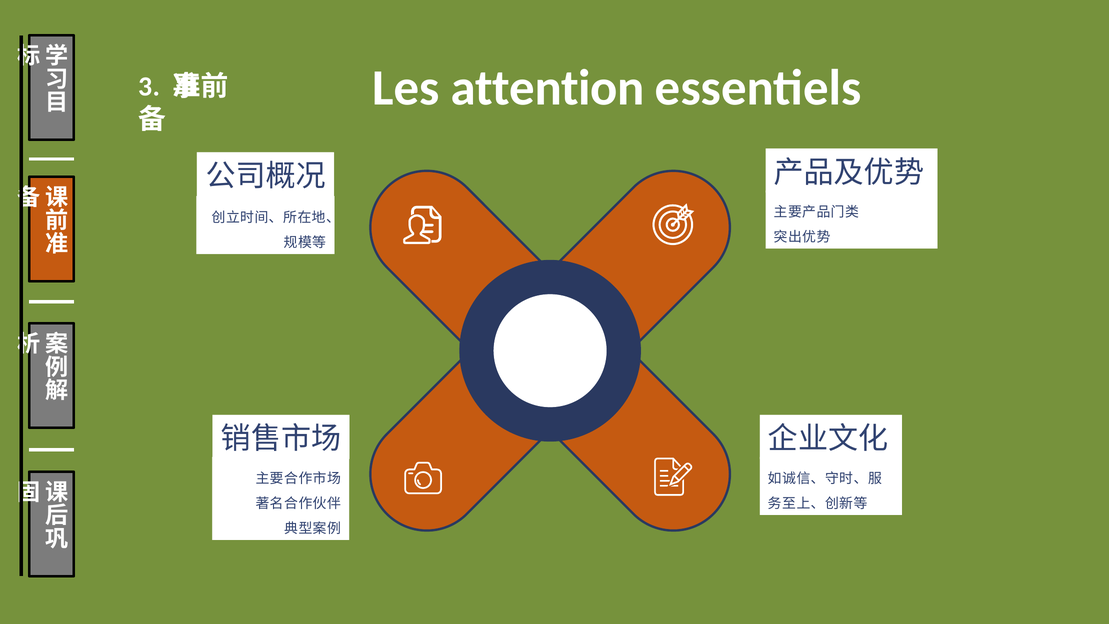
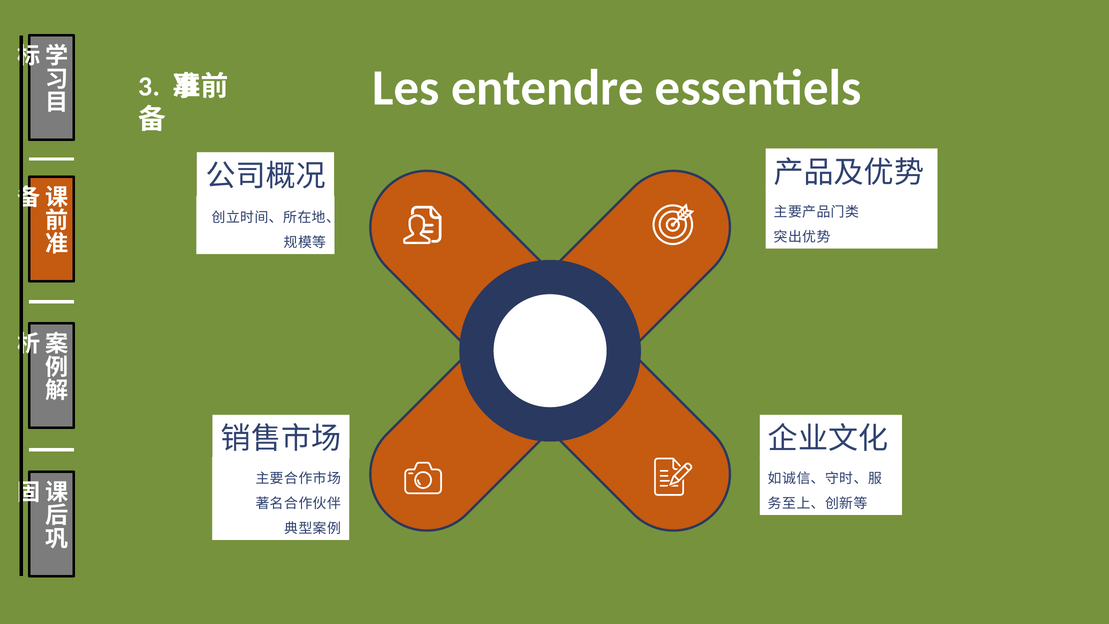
attention: attention -> entendre
